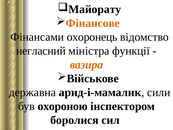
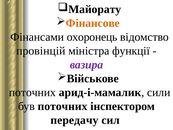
негласний: негласний -> провінцій
вазира colour: orange -> purple
державна at (32, 92): державна -> поточних
був охороною: охороною -> поточних
боролися: боролися -> передачу
